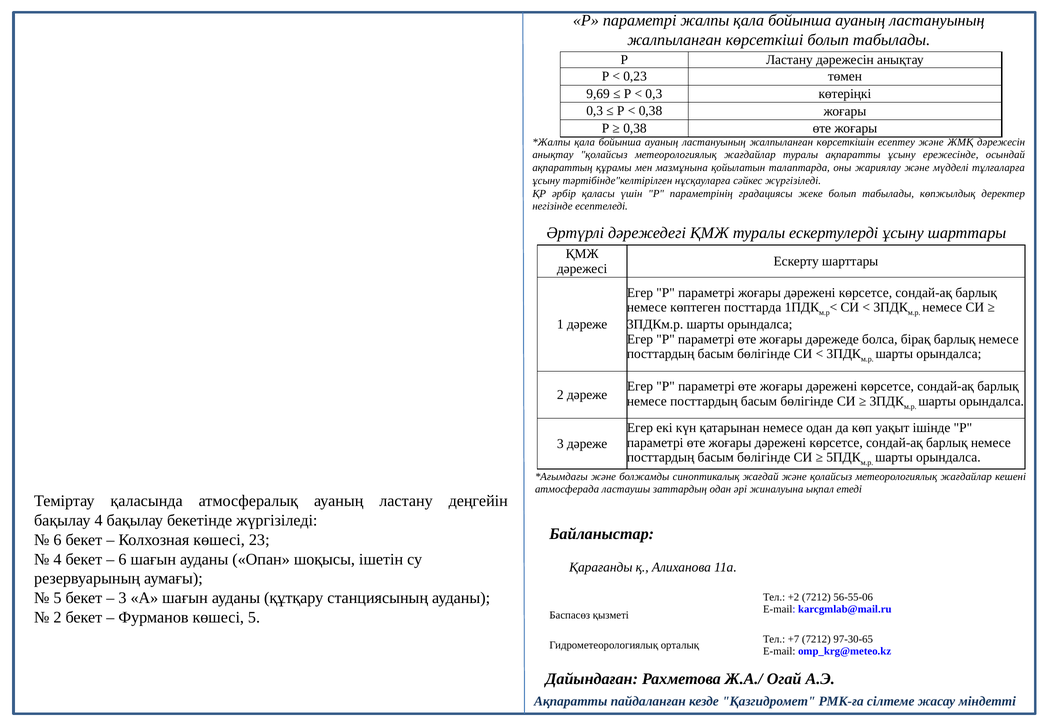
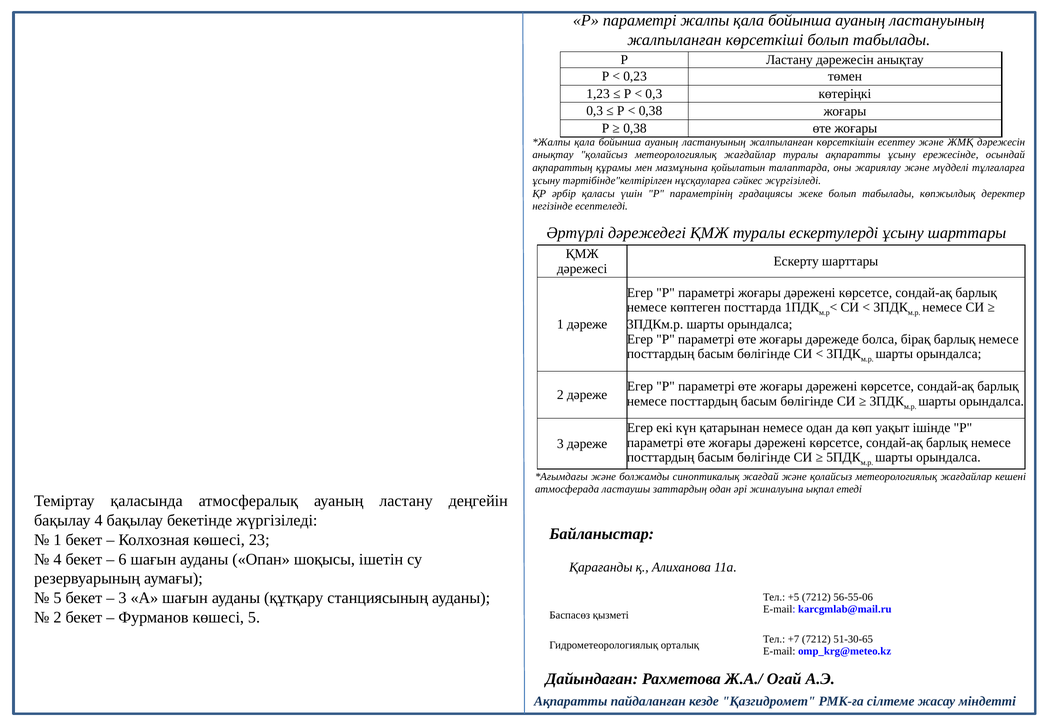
9,69: 9,69 -> 1,23
6 at (58, 540): 6 -> 1
+2: +2 -> +5
97-30-65: 97-30-65 -> 51-30-65
